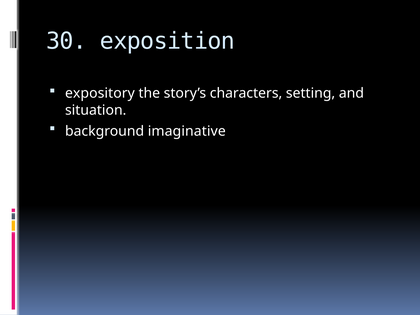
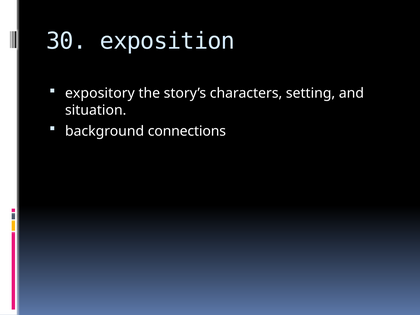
imaginative: imaginative -> connections
